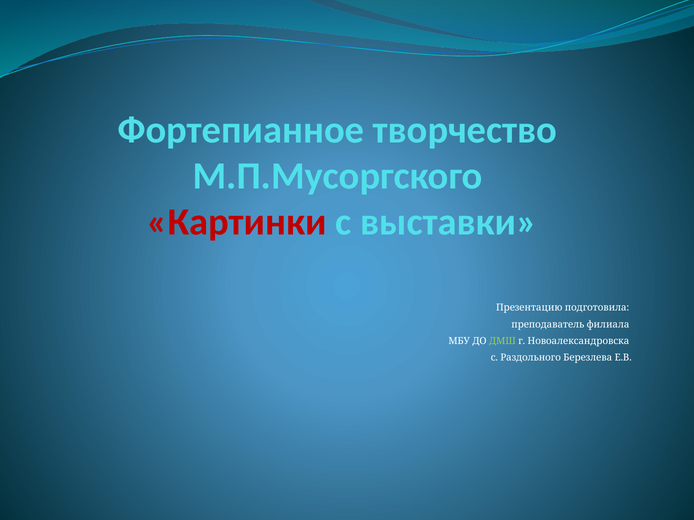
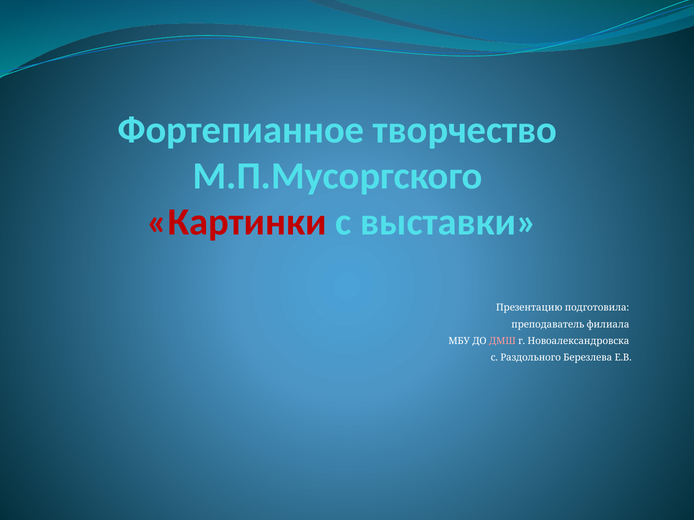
ДМШ colour: light green -> pink
